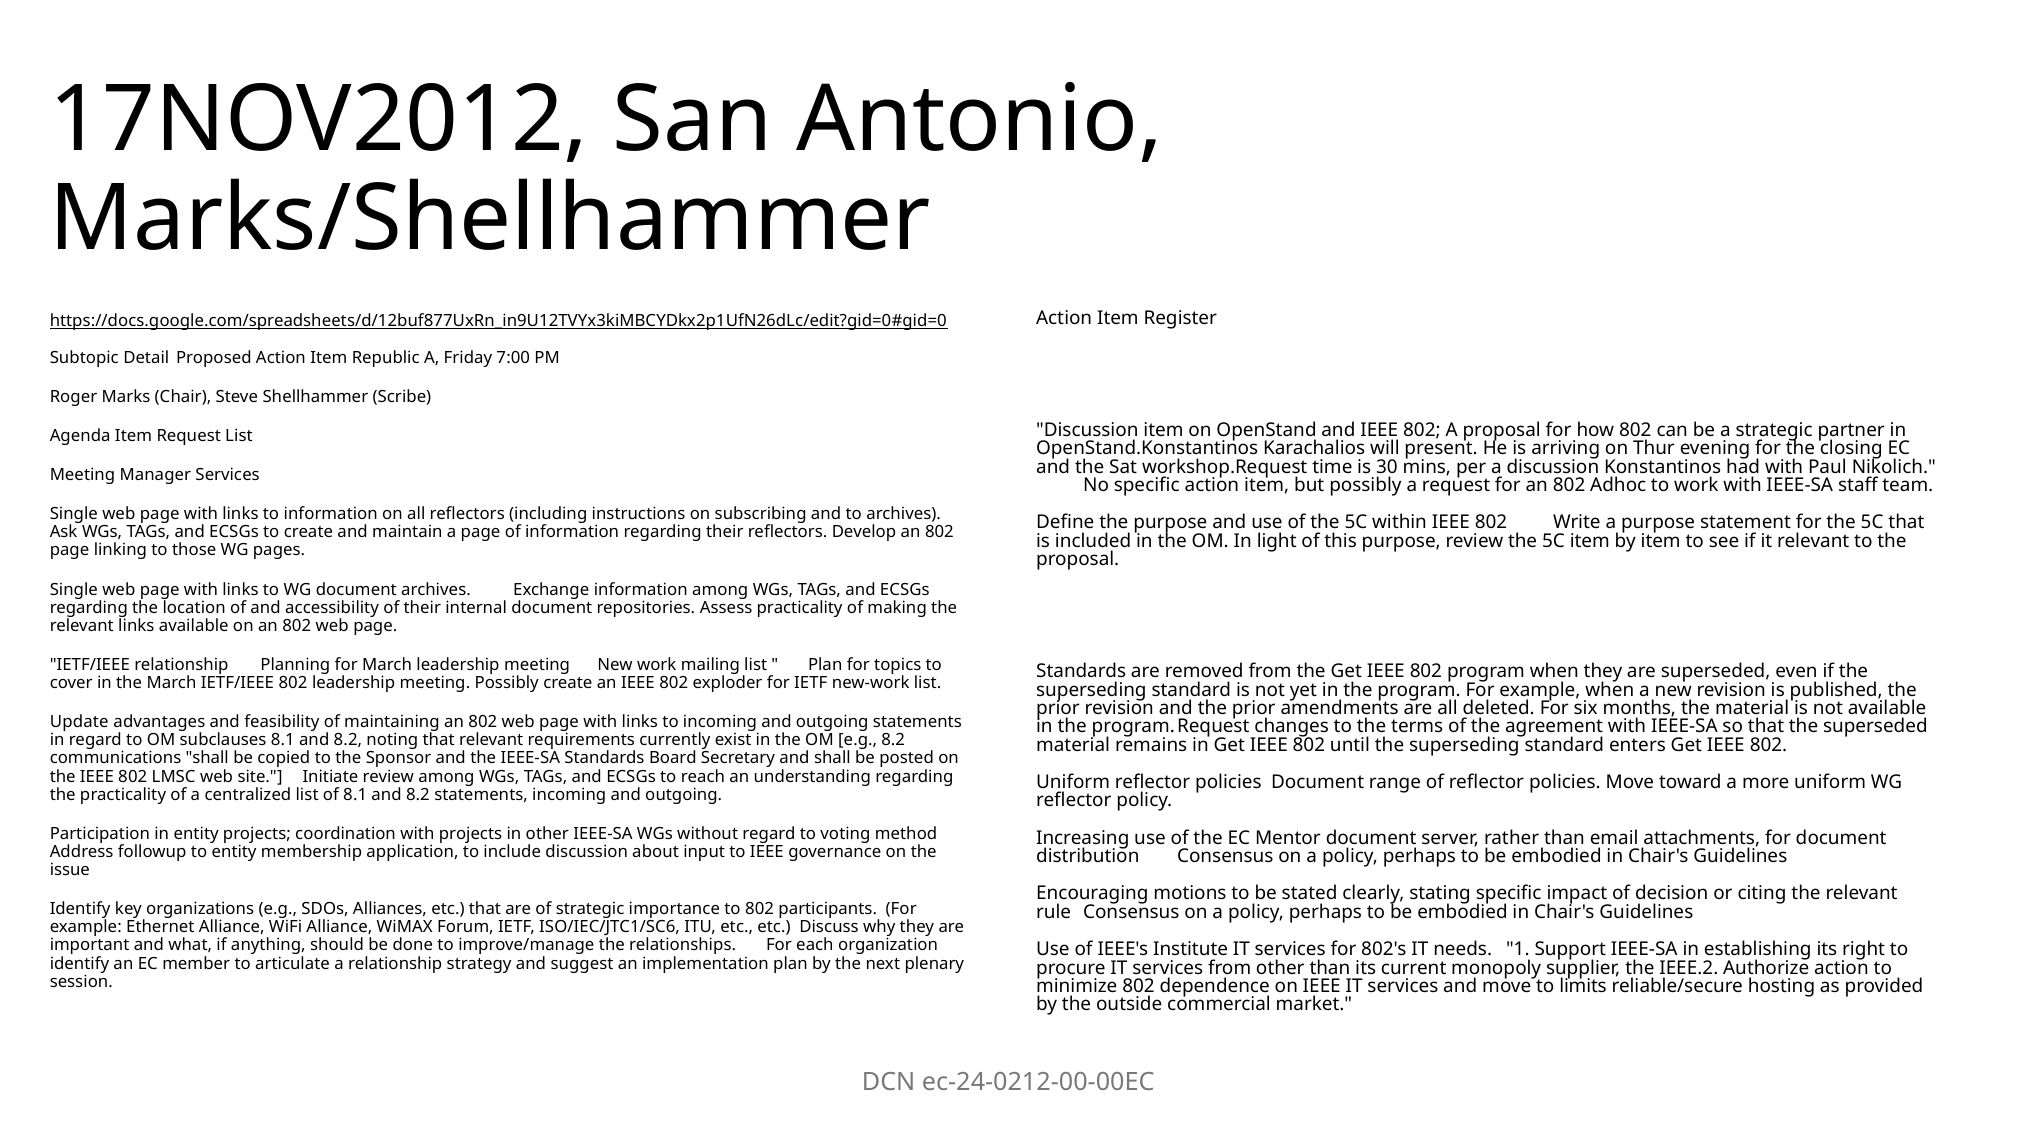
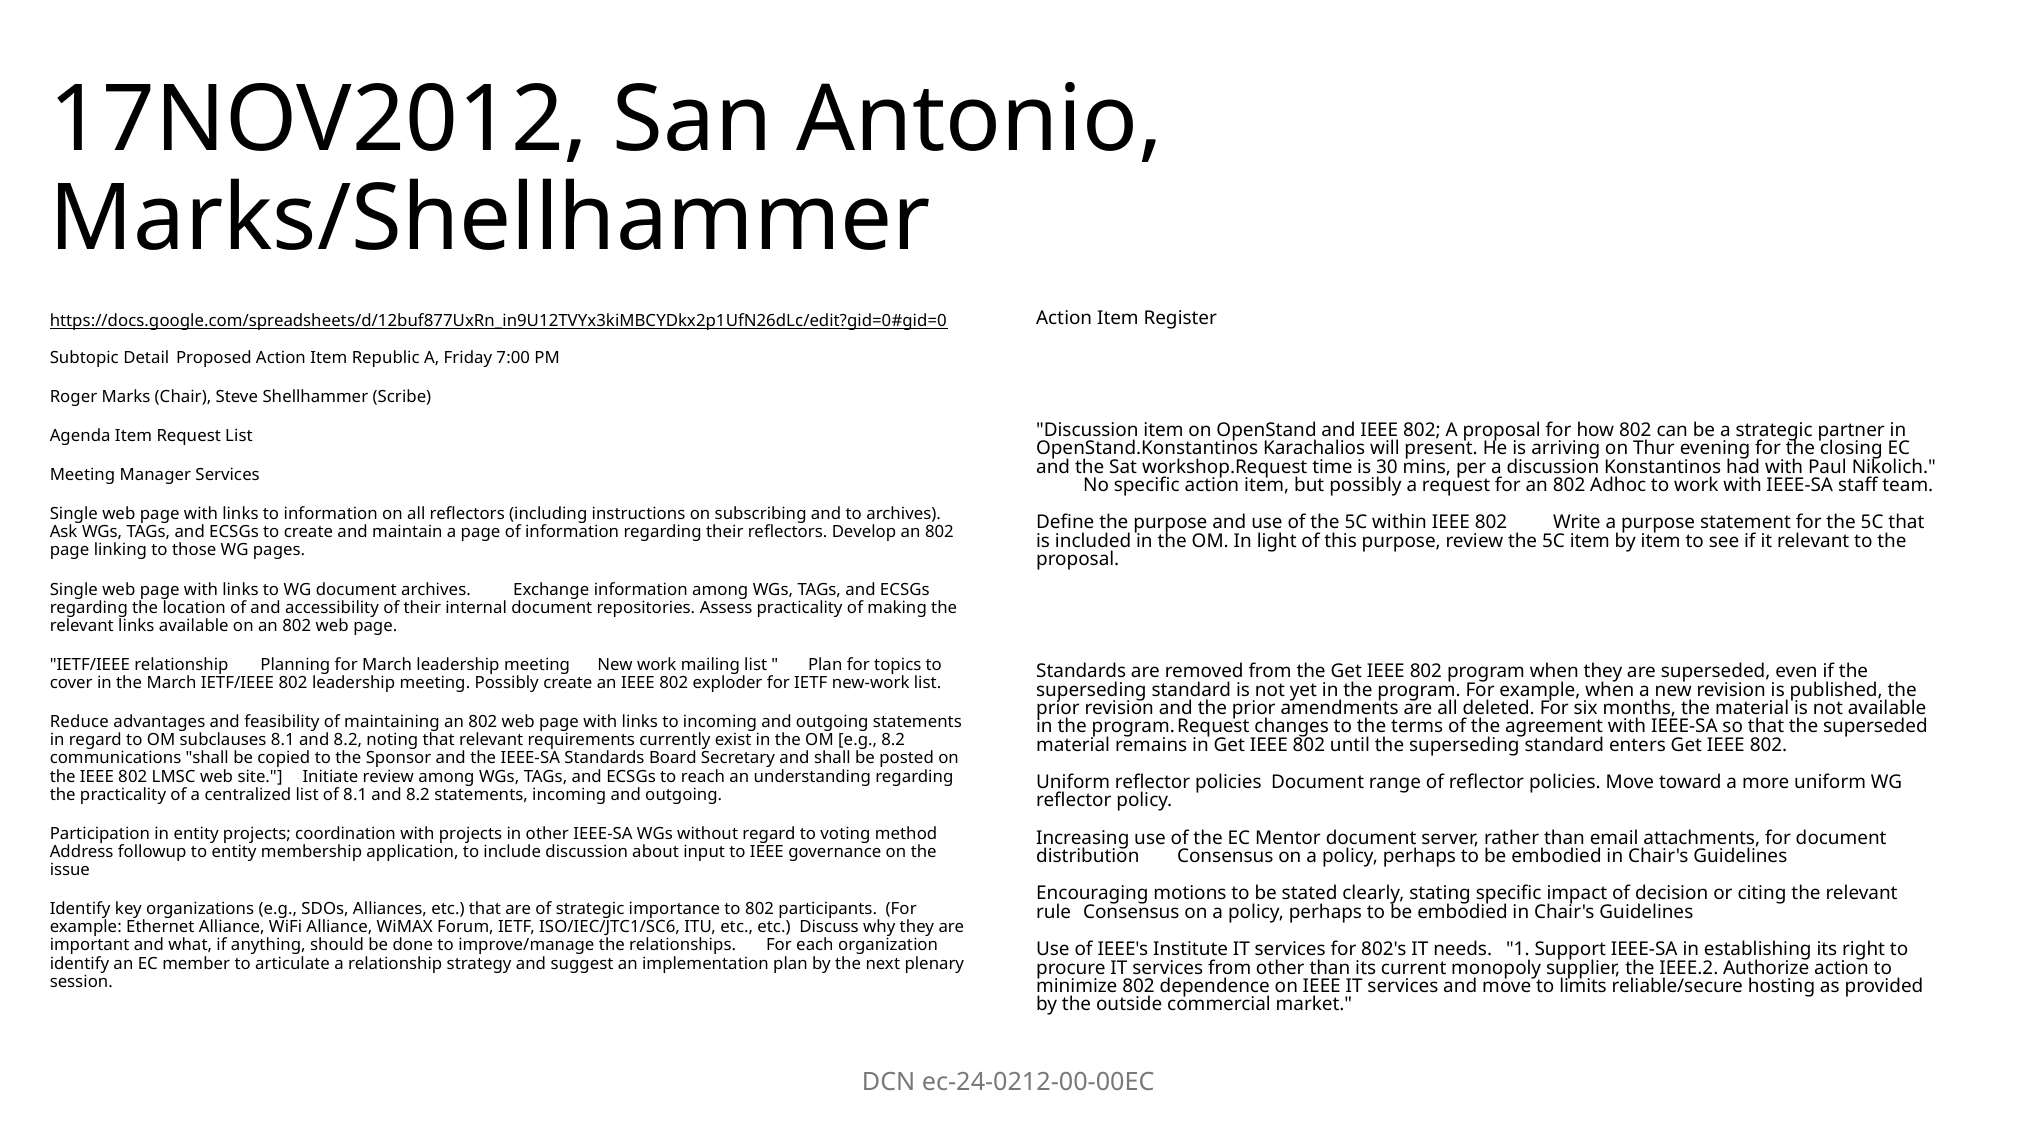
Update: Update -> Reduce
